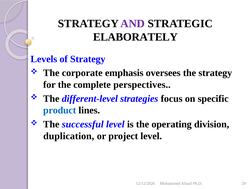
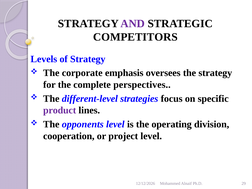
ELABORATELY: ELABORATELY -> COMPETITORS
product colour: blue -> purple
successful: successful -> opponents
duplication: duplication -> cooperation
